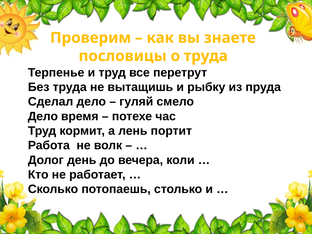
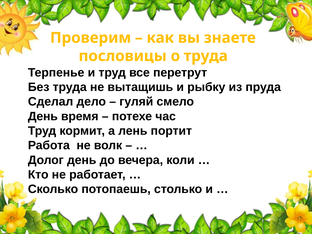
Дело at (43, 116): Дело -> День
